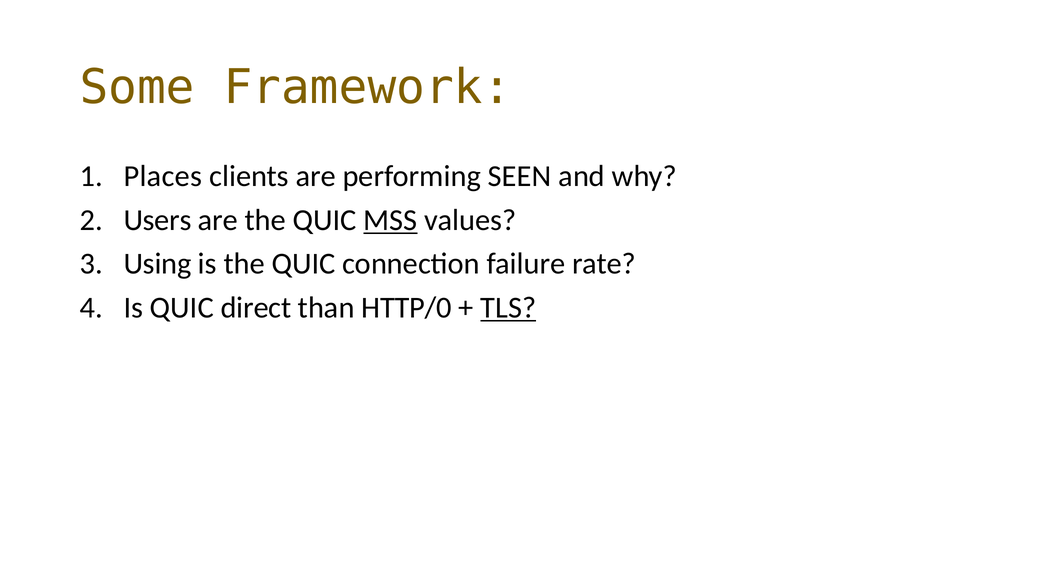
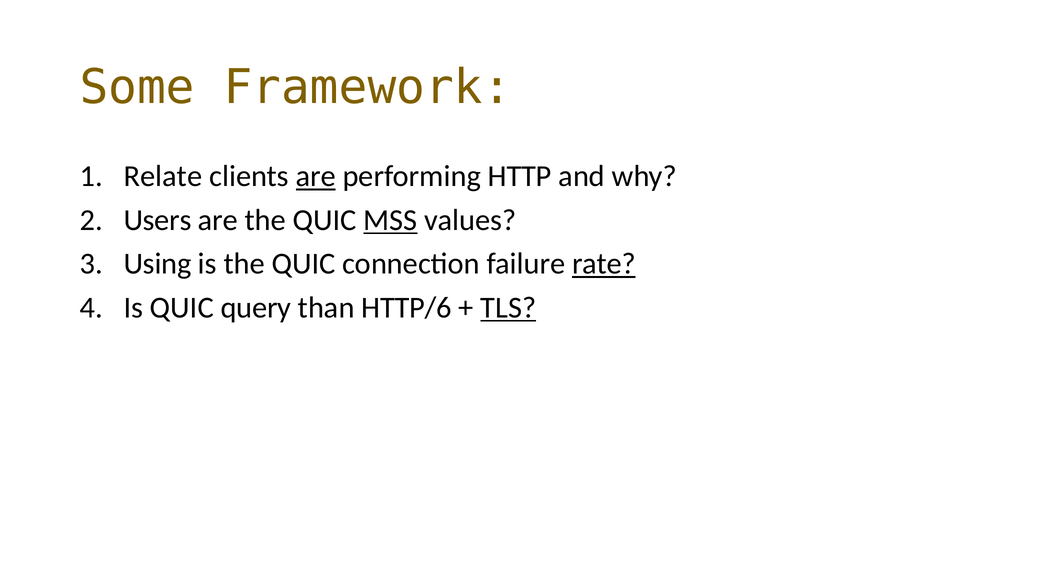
Places: Places -> Relate
are at (316, 177) underline: none -> present
SEEN: SEEN -> HTTP
rate underline: none -> present
direct: direct -> query
HTTP/0: HTTP/0 -> HTTP/6
